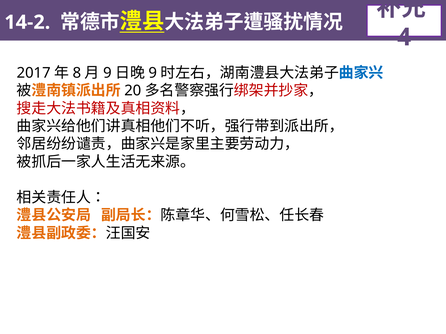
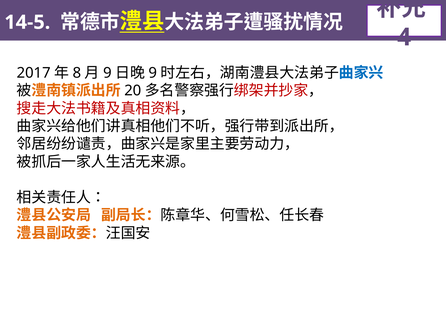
14-2: 14-2 -> 14-5
